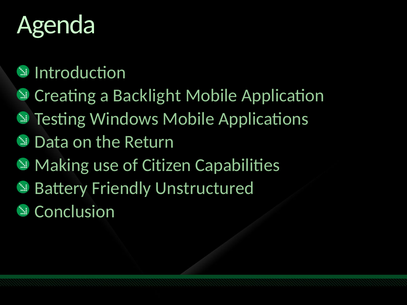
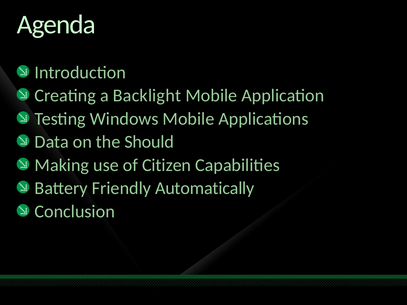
Return: Return -> Should
Unstructured: Unstructured -> Automatically
